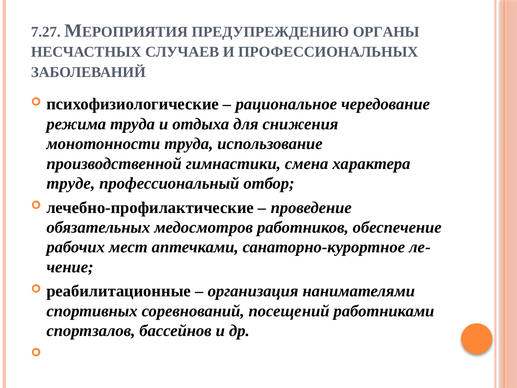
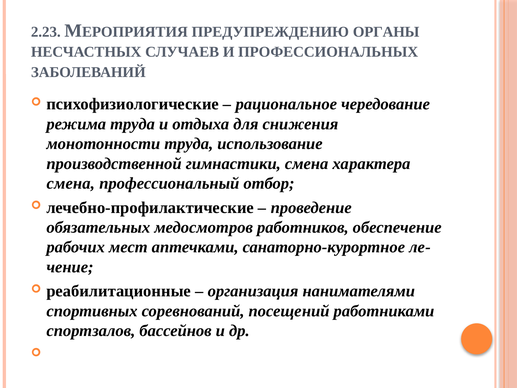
7.27: 7.27 -> 2.23
труде at (71, 183): труде -> смена
